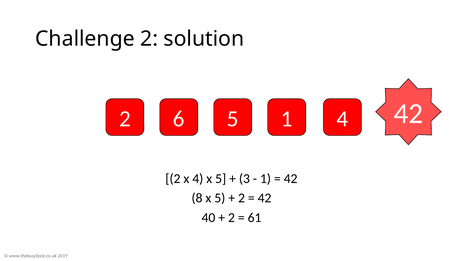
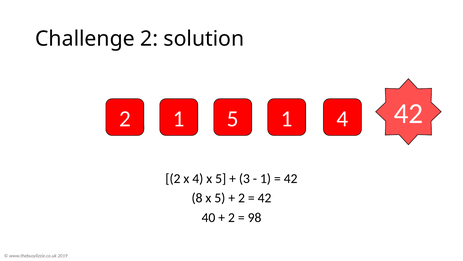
2 6: 6 -> 1
61: 61 -> 98
